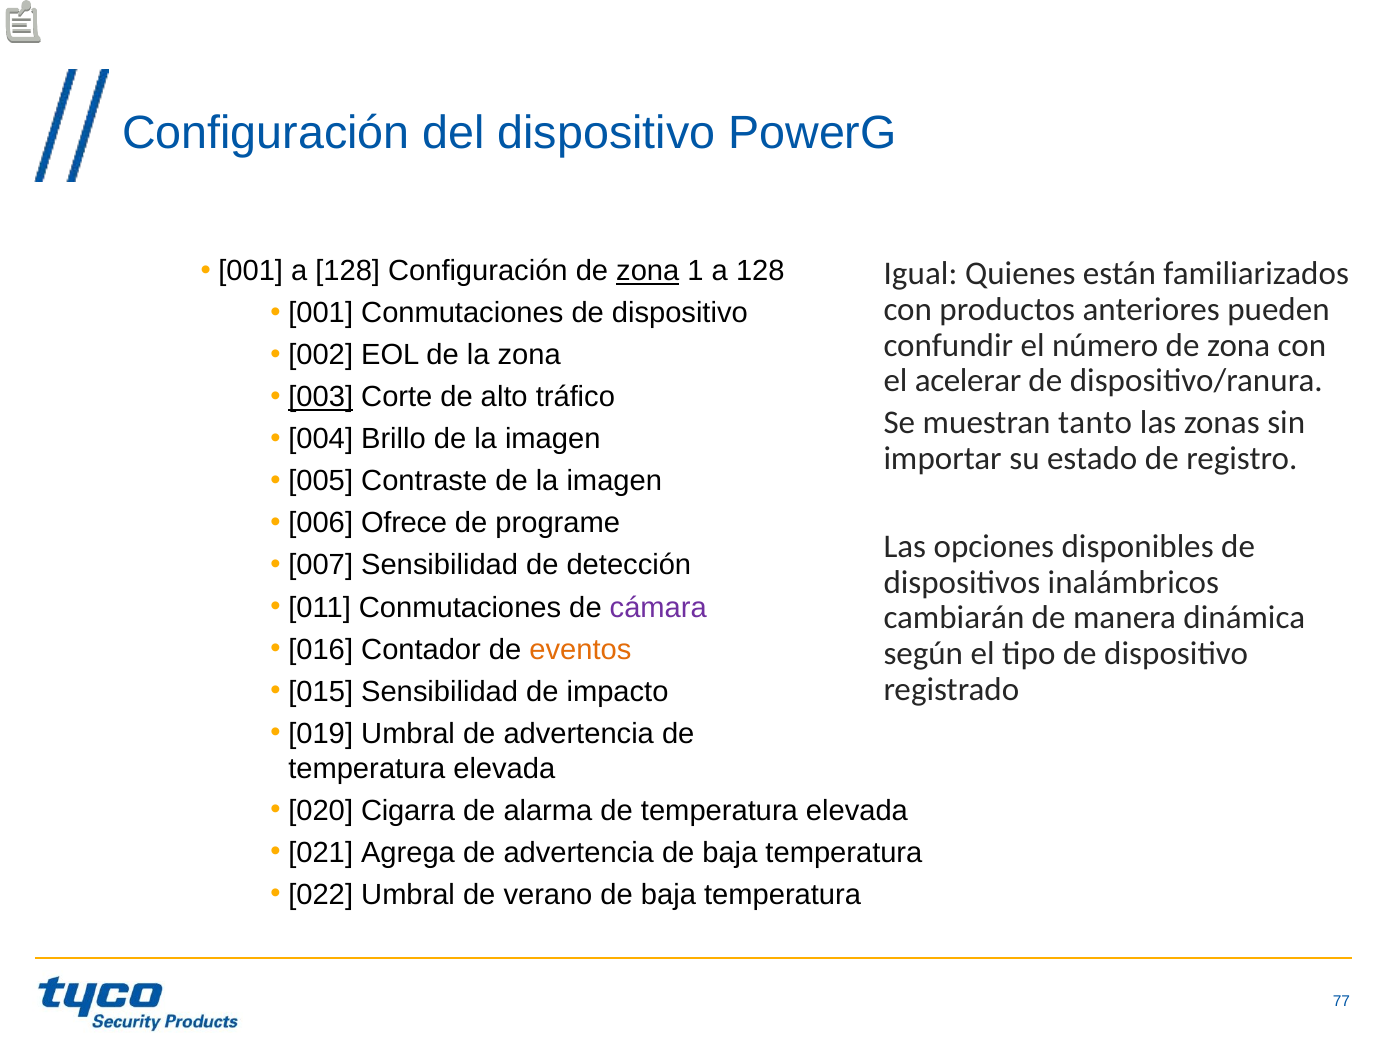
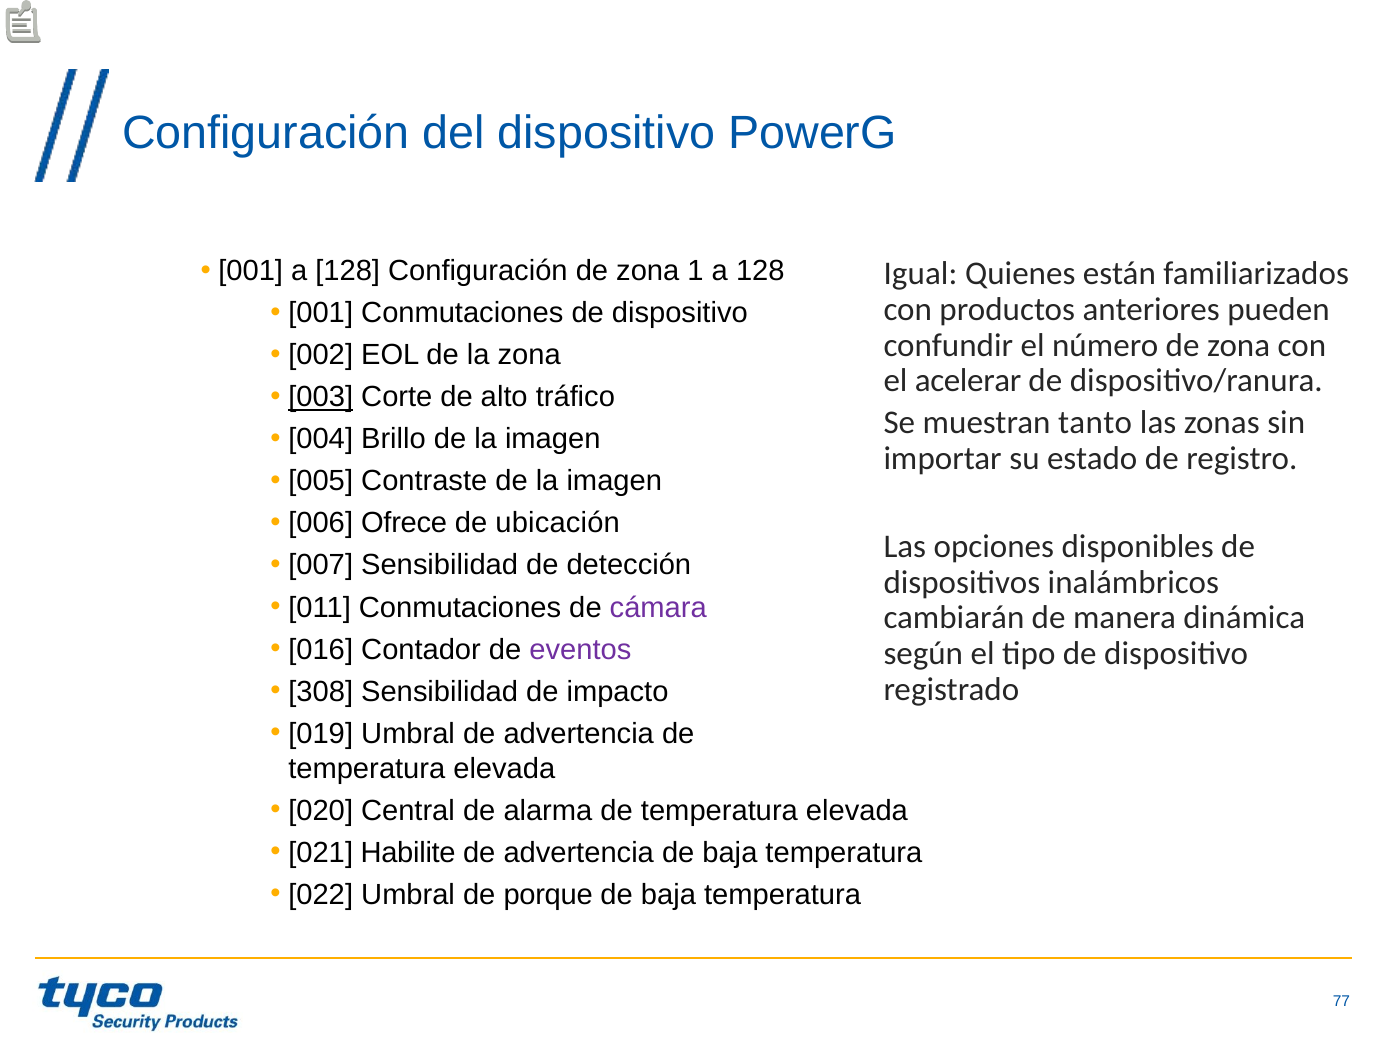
zona at (648, 271) underline: present -> none
programe: programe -> ubicación
eventos colour: orange -> purple
015: 015 -> 308
Cigarra: Cigarra -> Central
Agrega: Agrega -> Habilite
verano: verano -> porque
